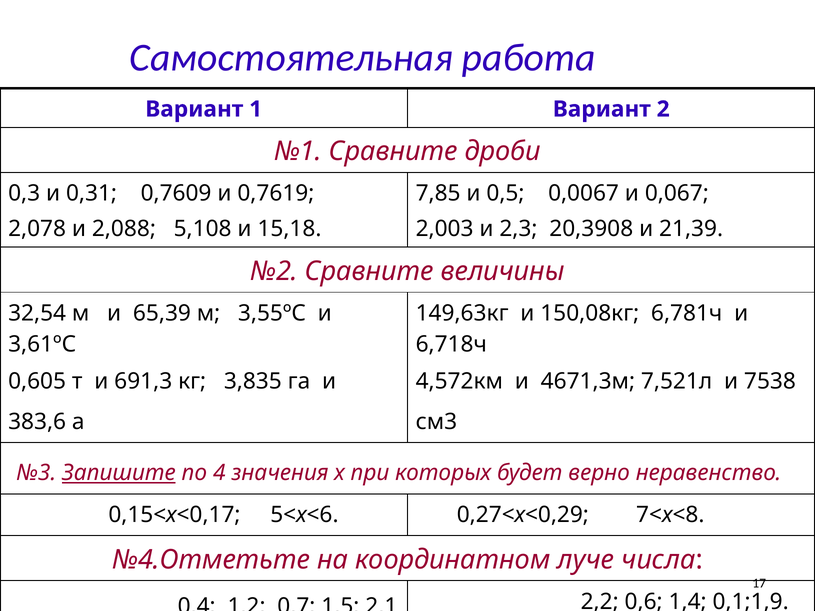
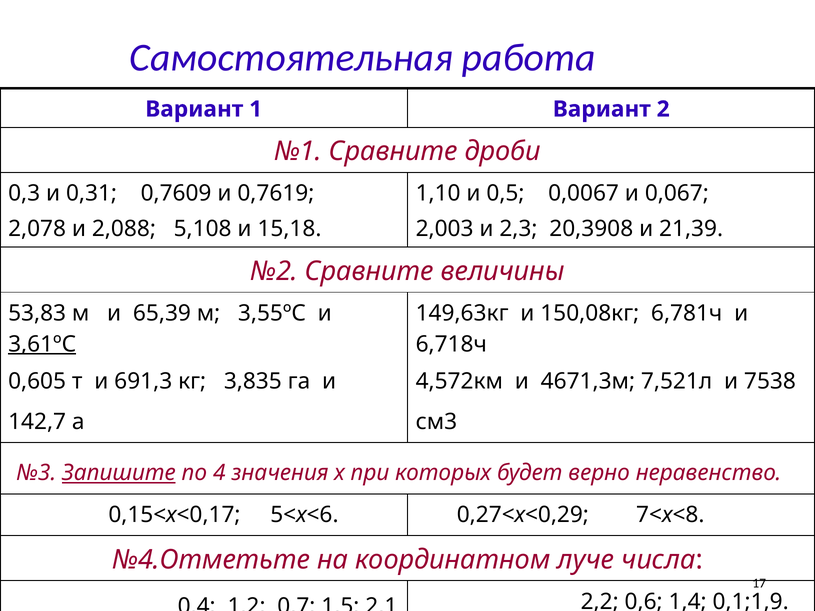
7,85: 7,85 -> 1,10
32,54: 32,54 -> 53,83
3,61ºС underline: none -> present
383,6: 383,6 -> 142,7
